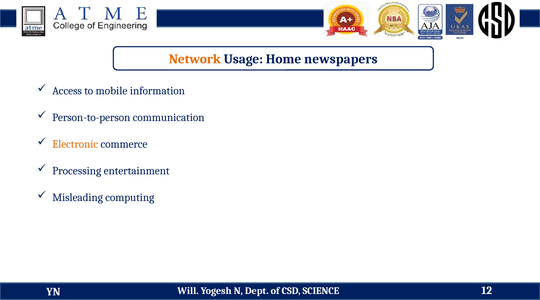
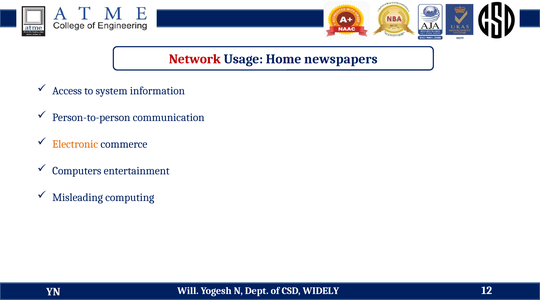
Network colour: orange -> red
mobile: mobile -> system
Processing: Processing -> Computers
SCIENCE: SCIENCE -> WIDELY
